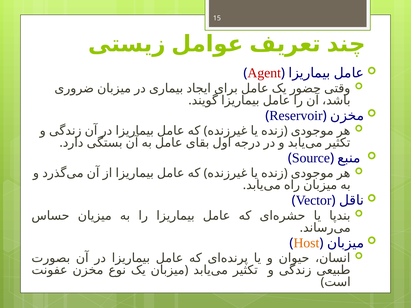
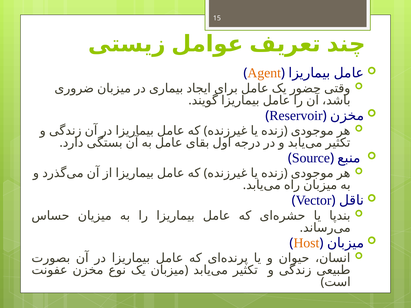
Agent colour: red -> orange
